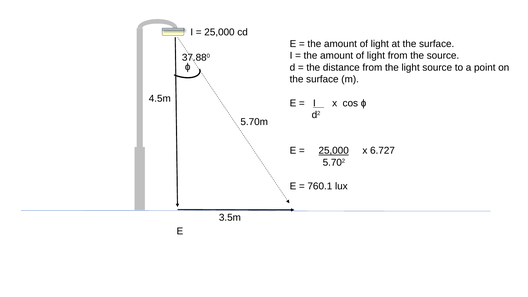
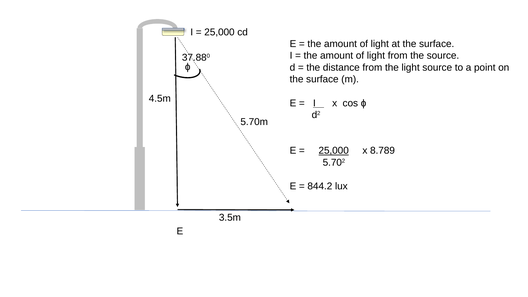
6.727: 6.727 -> 8.789
760.1: 760.1 -> 844.2
